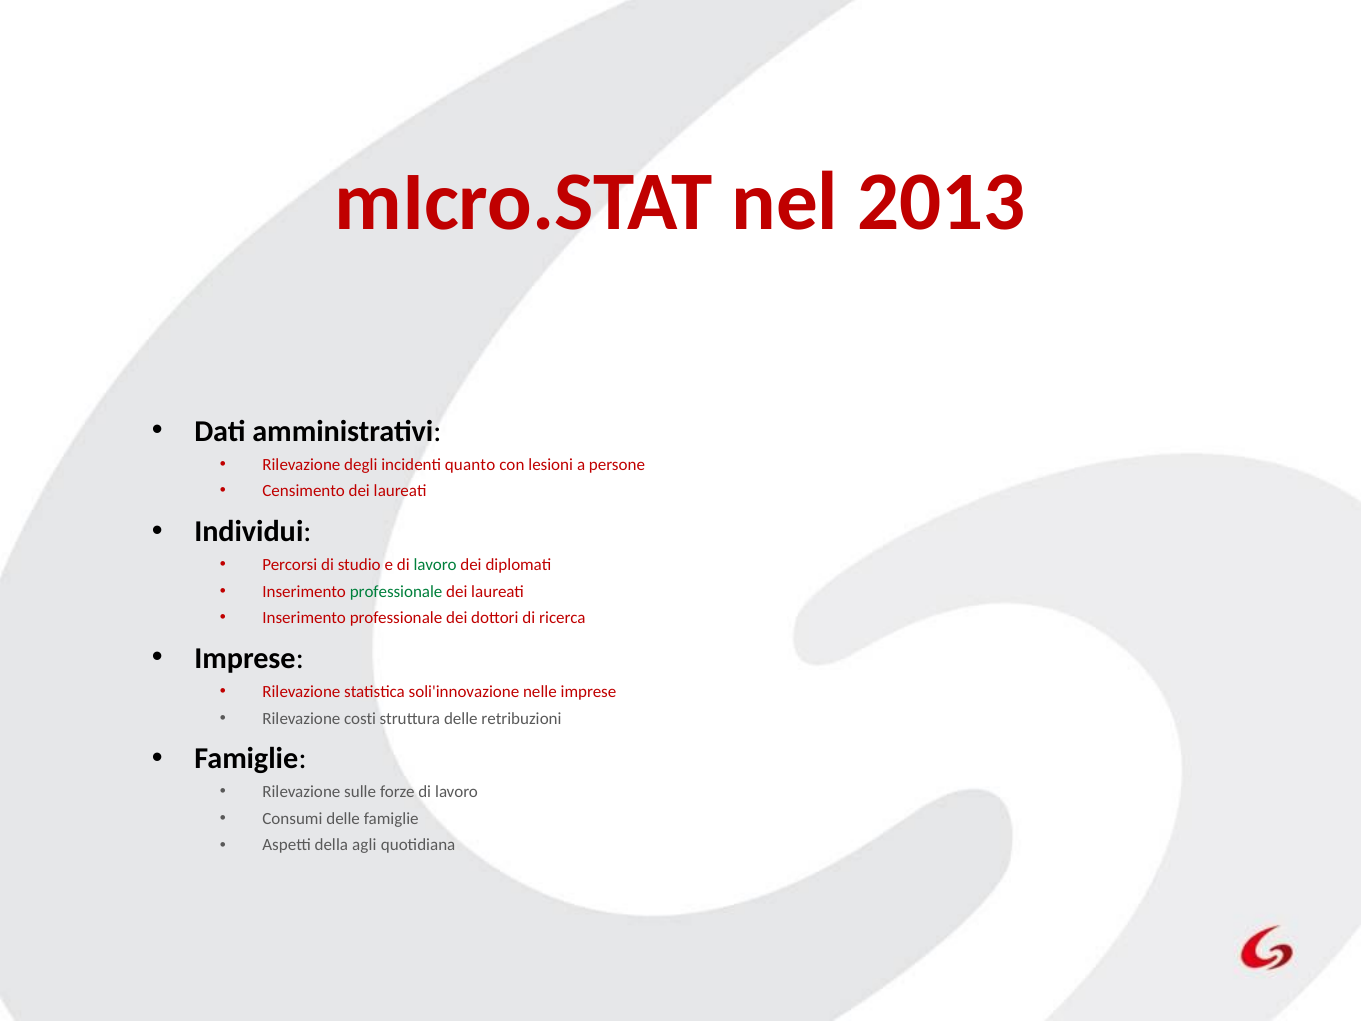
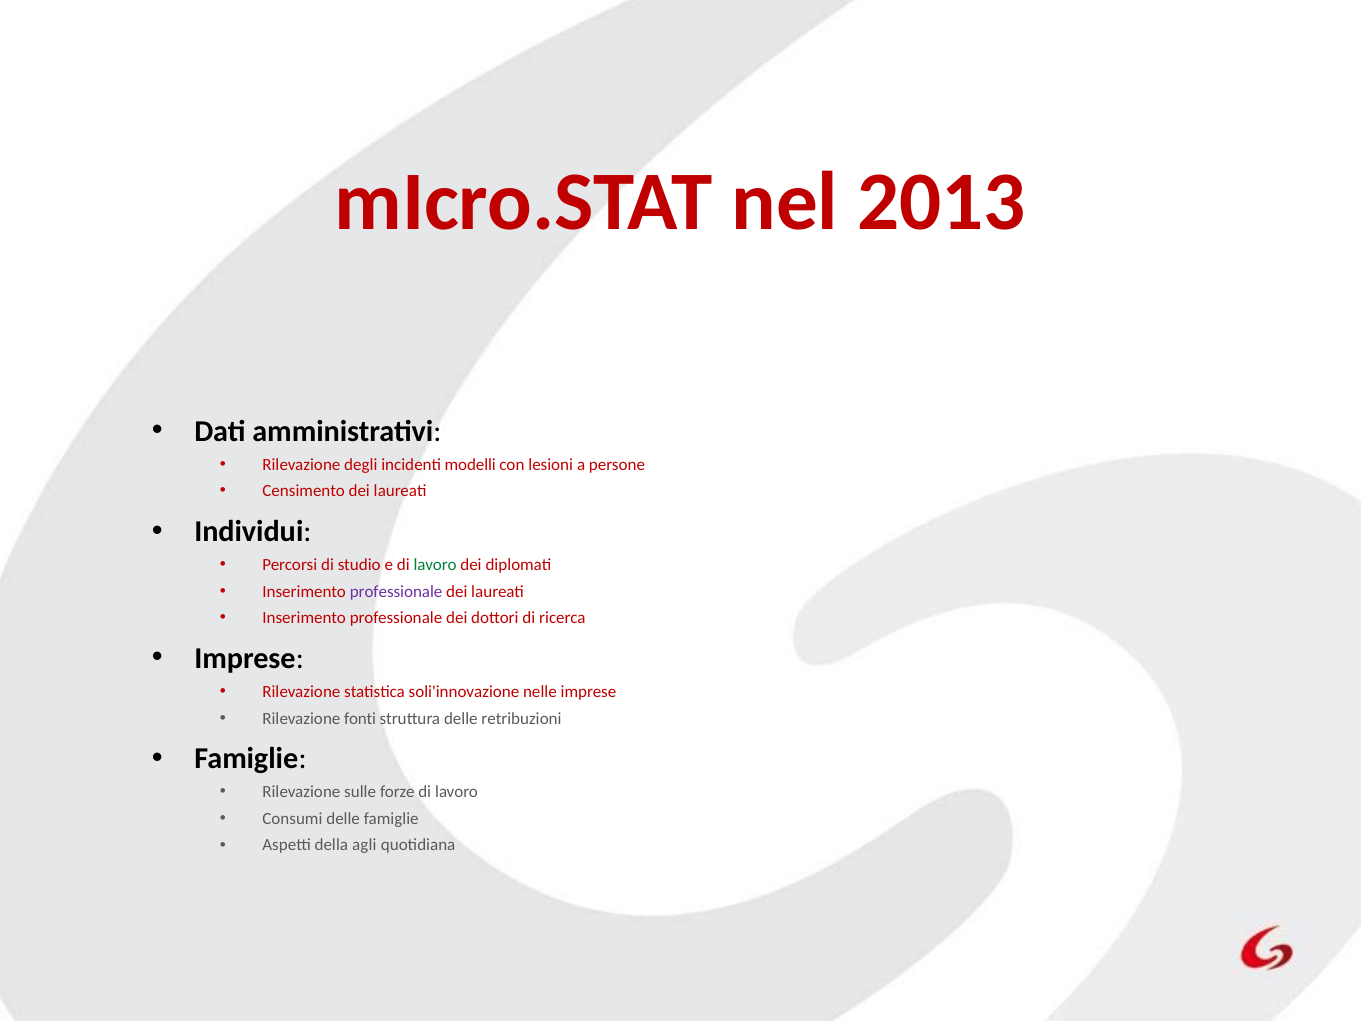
quanto: quanto -> modelli
professionale at (396, 591) colour: green -> purple
costi: costi -> fonti
